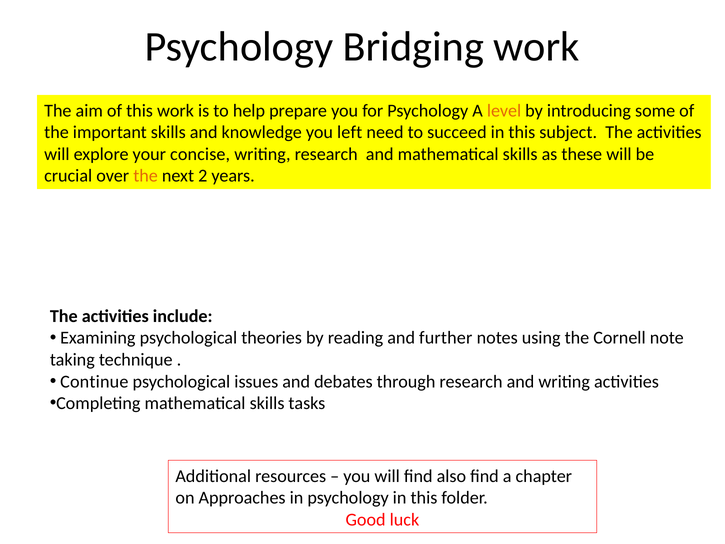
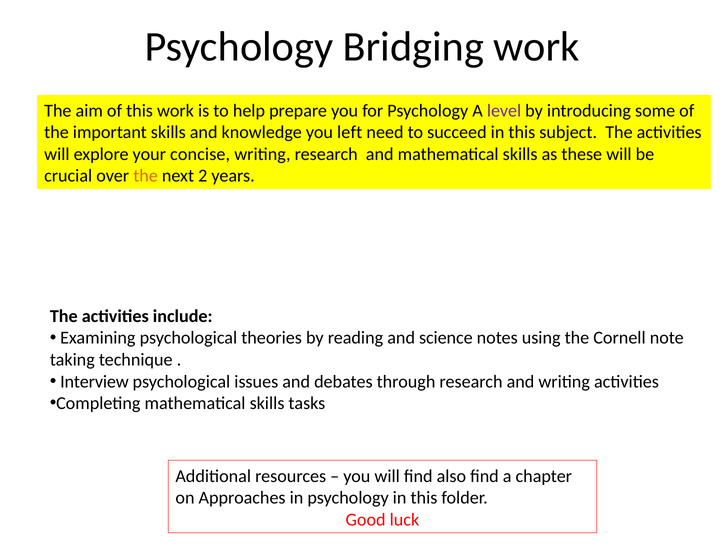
level colour: orange -> purple
further: further -> science
Continue: Continue -> Interview
